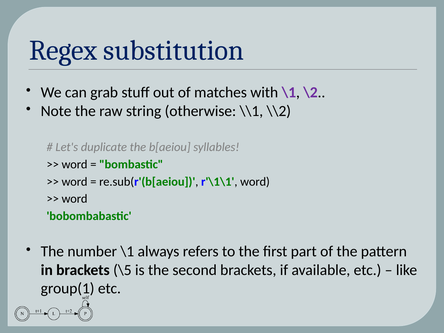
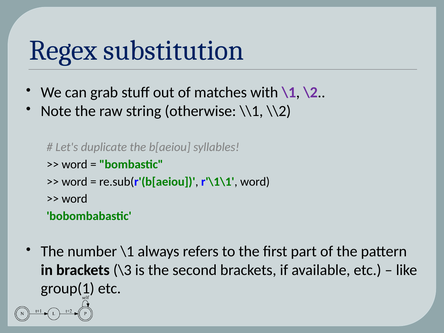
\5: \5 -> \3
